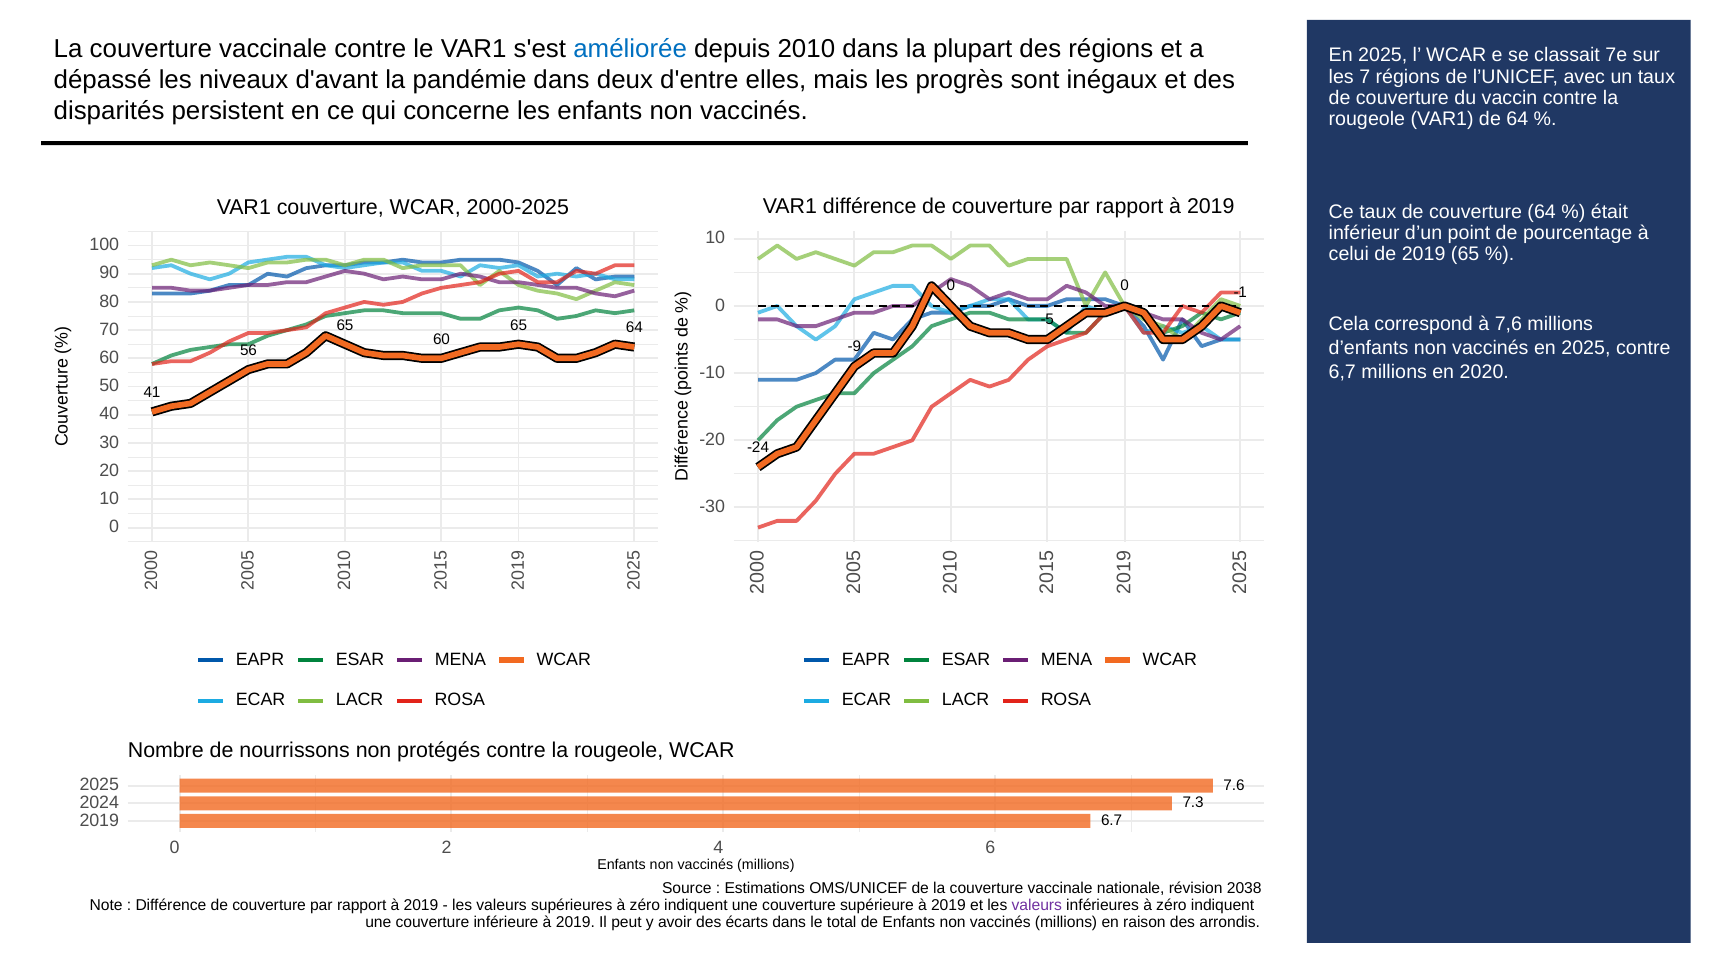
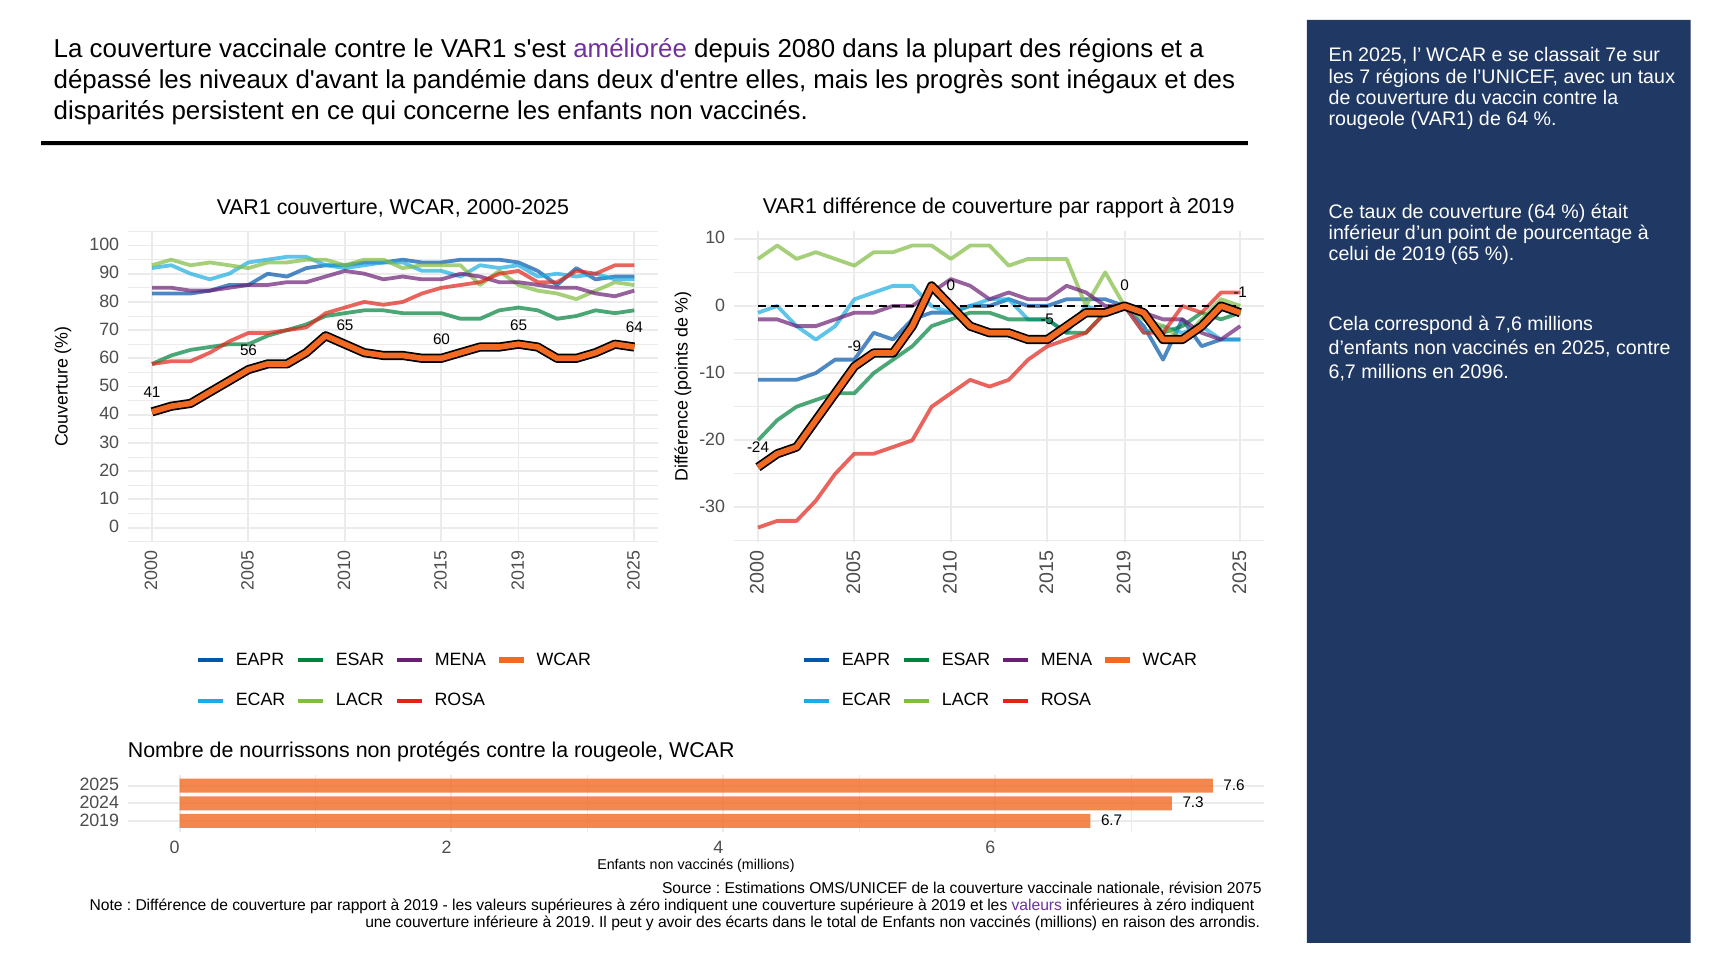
améliorée colour: blue -> purple
2010: 2010 -> 2080
2020: 2020 -> 2096
2038: 2038 -> 2075
